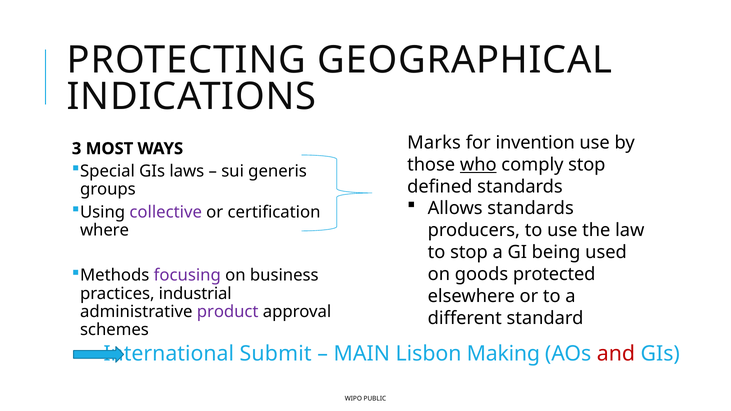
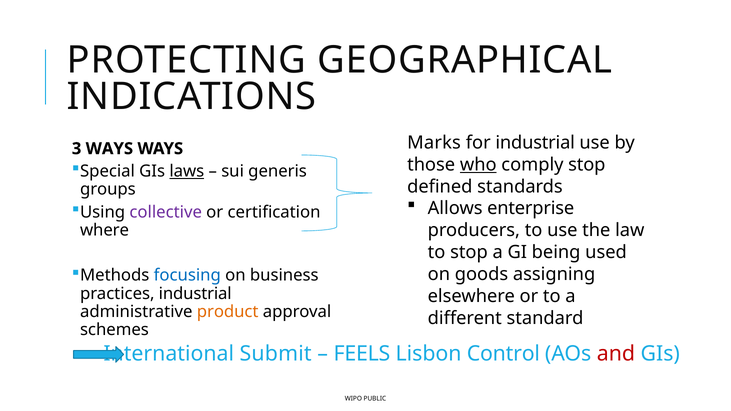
for invention: invention -> industrial
3 MOST: MOST -> WAYS
laws underline: none -> present
Allows standards: standards -> enterprise
focusing colour: purple -> blue
protected: protected -> assigning
product colour: purple -> orange
MAIN: MAIN -> FEELS
Making: Making -> Control
